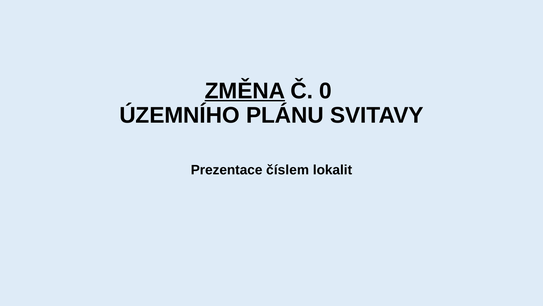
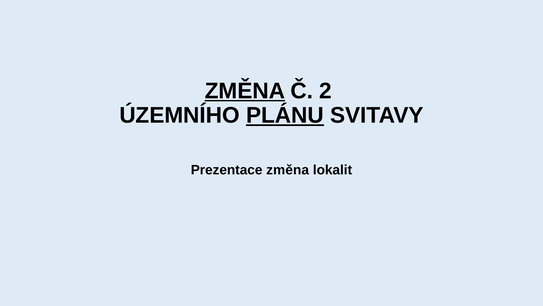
0: 0 -> 2
PLÁNU underline: none -> present
Prezentace číslem: číslem -> změna
